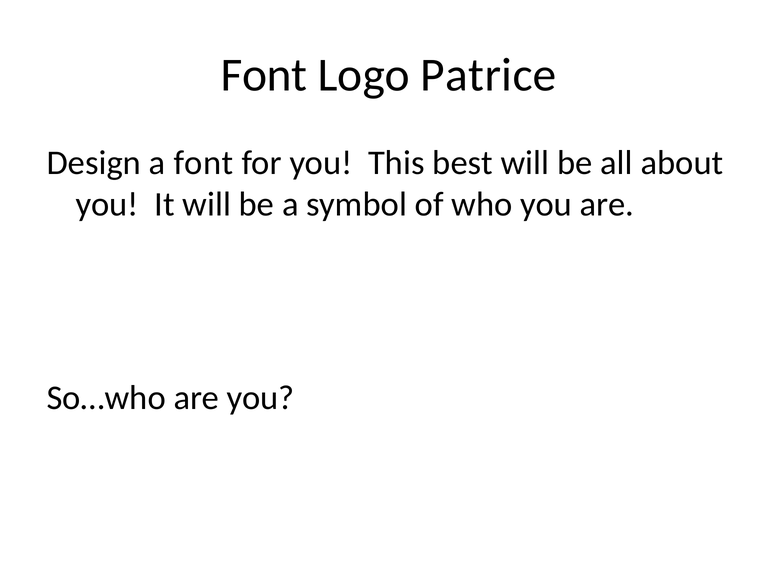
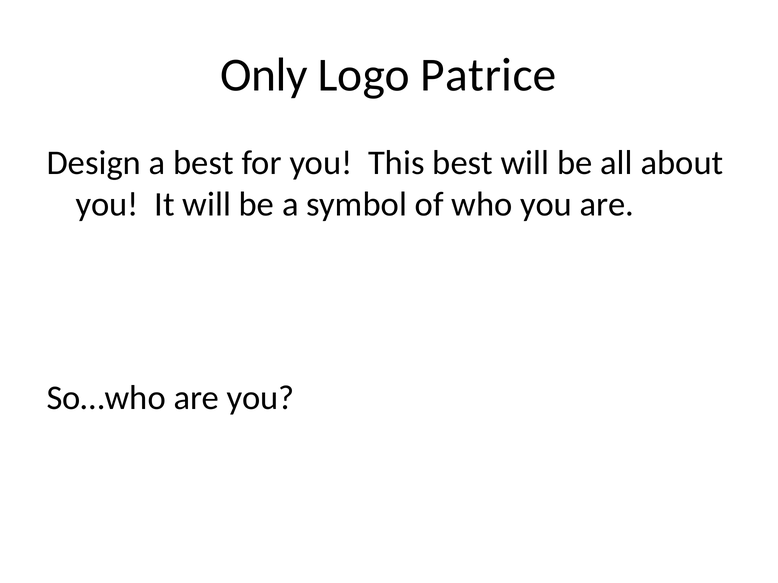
Font at (264, 75): Font -> Only
a font: font -> best
